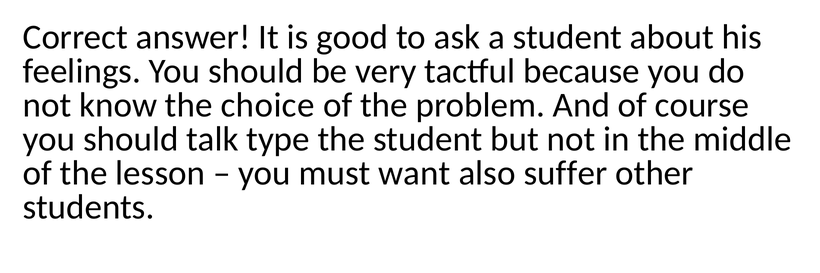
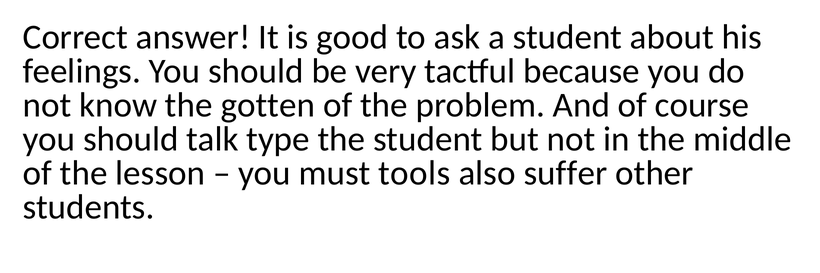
choice: choice -> gotten
want: want -> tools
